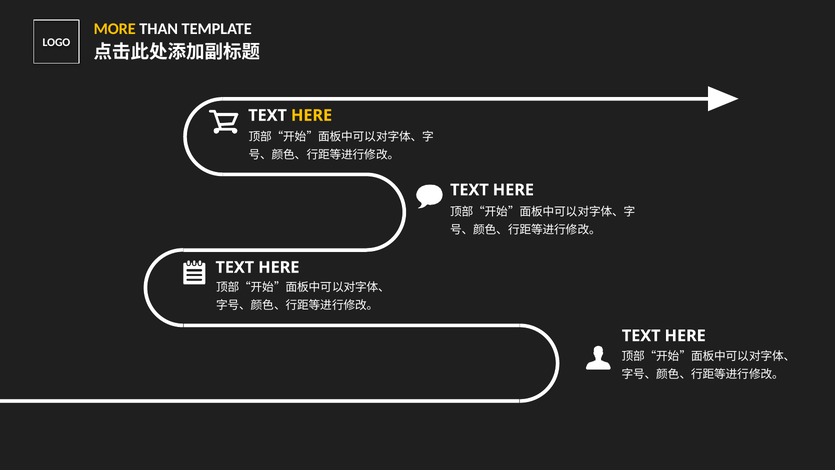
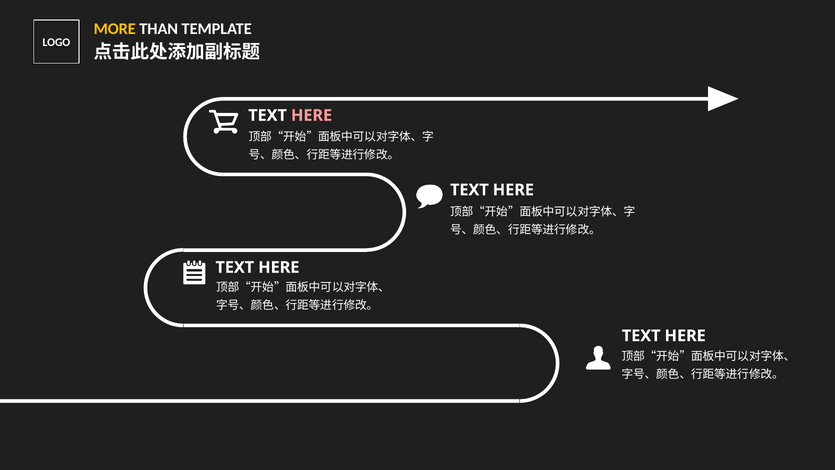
HERE at (312, 115) colour: yellow -> pink
